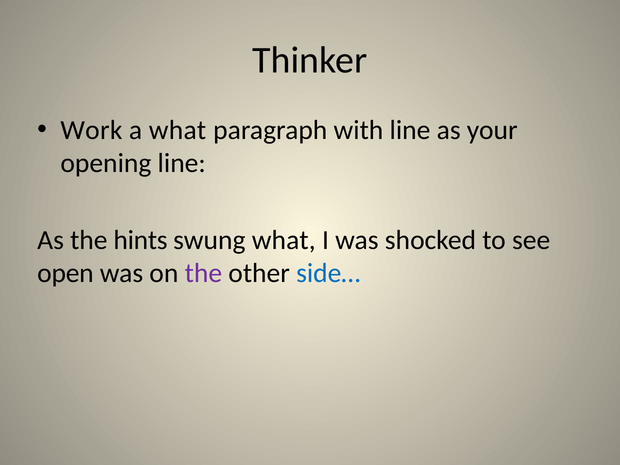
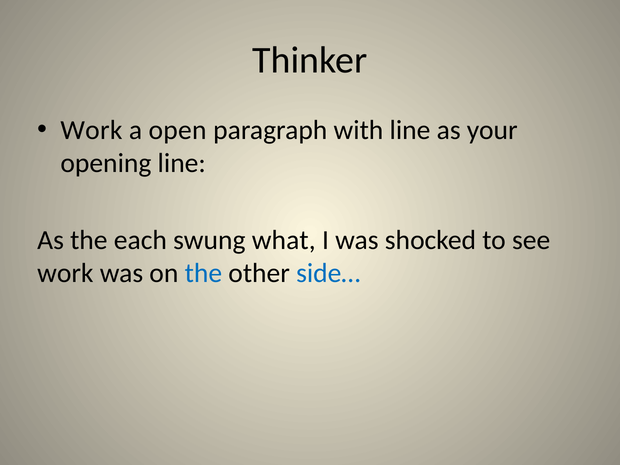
a what: what -> open
hints: hints -> each
open at (65, 273): open -> work
the at (203, 273) colour: purple -> blue
